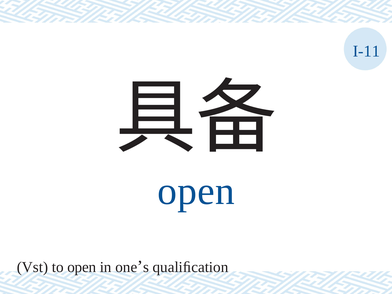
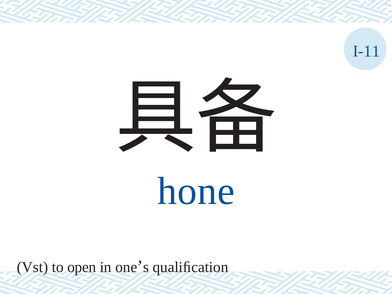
open at (196, 191): open -> hone
